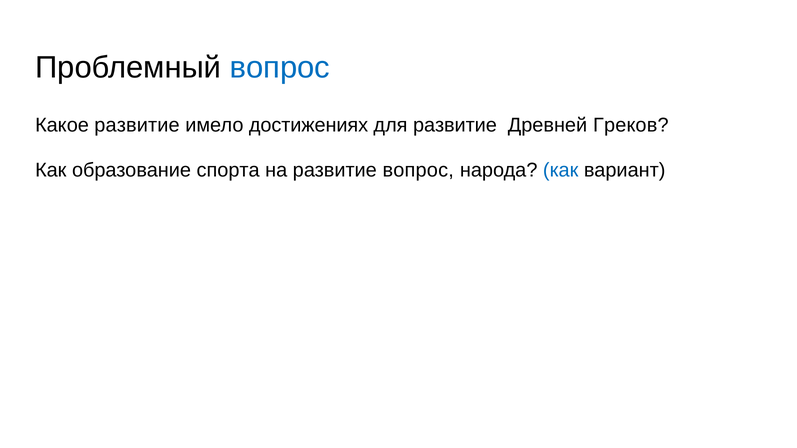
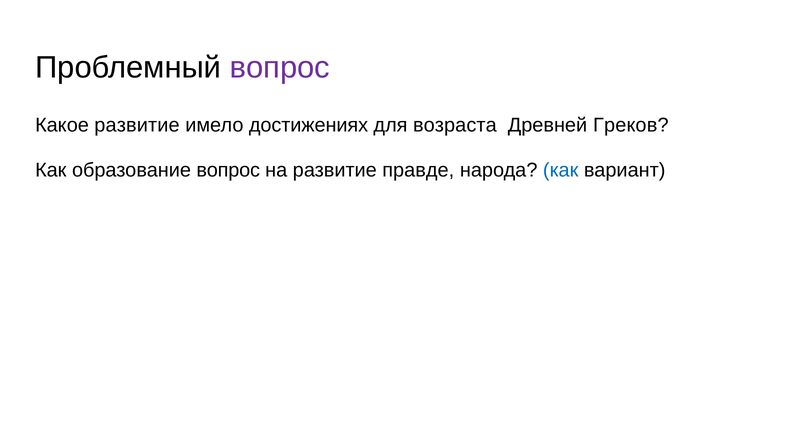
вопрос at (280, 68) colour: blue -> purple
для развитие: развитие -> возраста
образование спорта: спорта -> вопрос
развитие вопрос: вопрос -> правде
